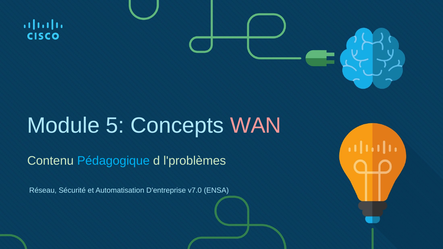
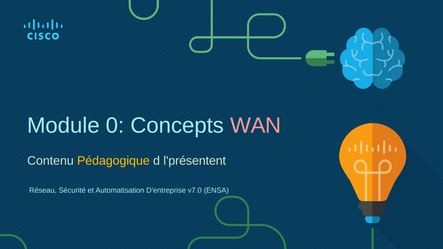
5: 5 -> 0
Pédagogique colour: light blue -> yellow
l'problèmes: l'problèmes -> l'présentent
